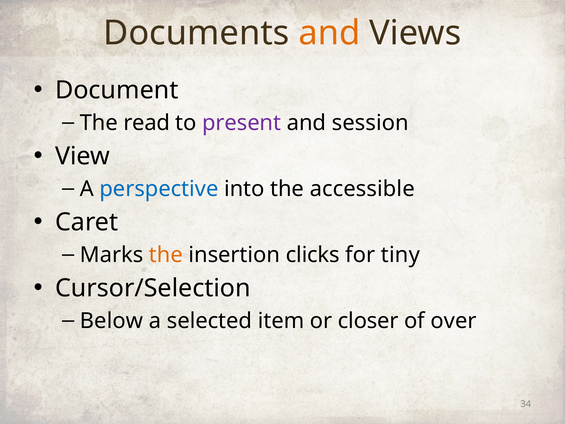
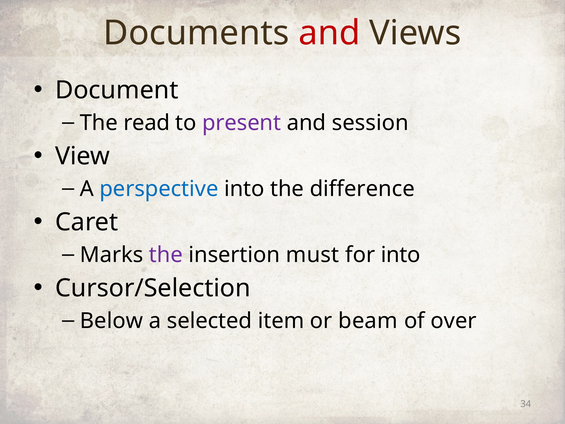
and at (329, 33) colour: orange -> red
accessible: accessible -> difference
the at (166, 255) colour: orange -> purple
clicks: clicks -> must
for tiny: tiny -> into
closer: closer -> beam
